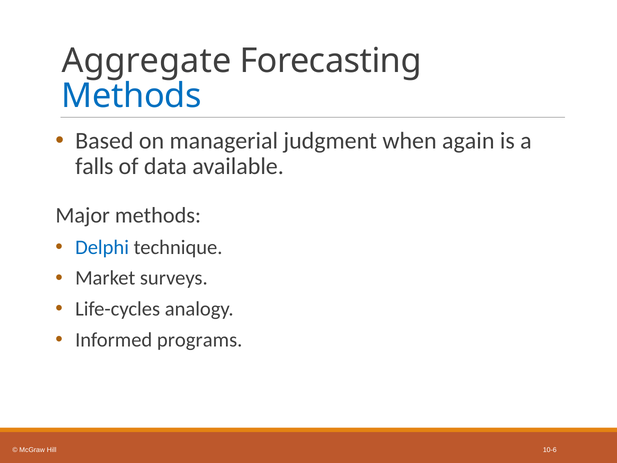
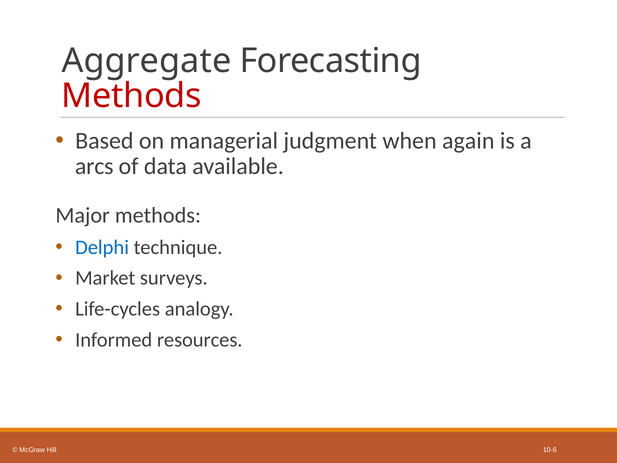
Methods at (132, 96) colour: blue -> red
falls: falls -> arcs
programs: programs -> resources
